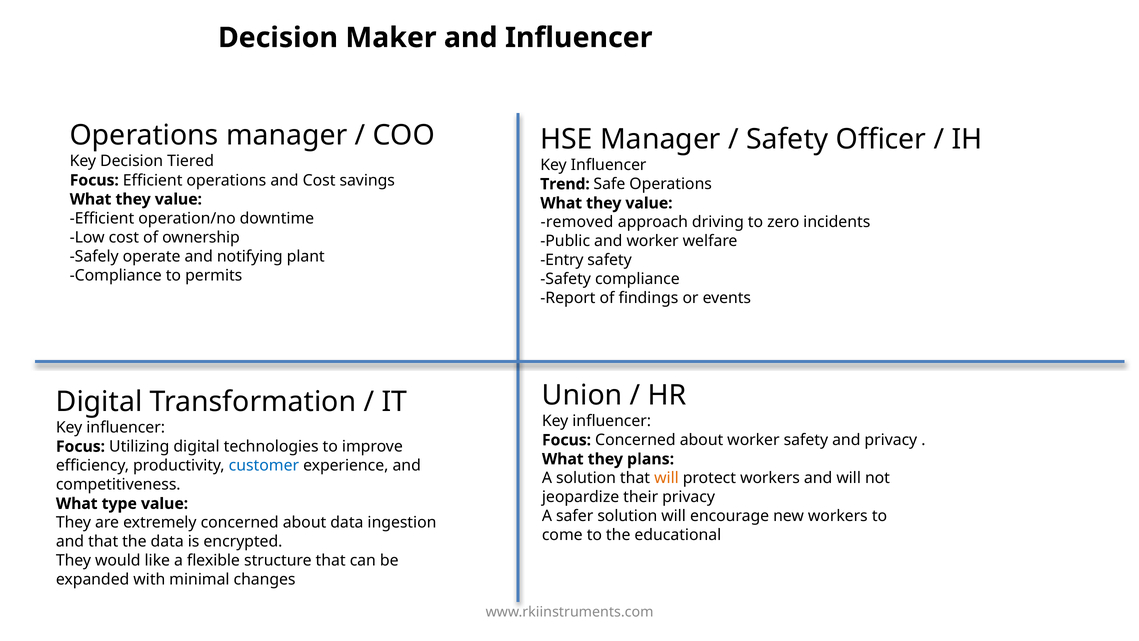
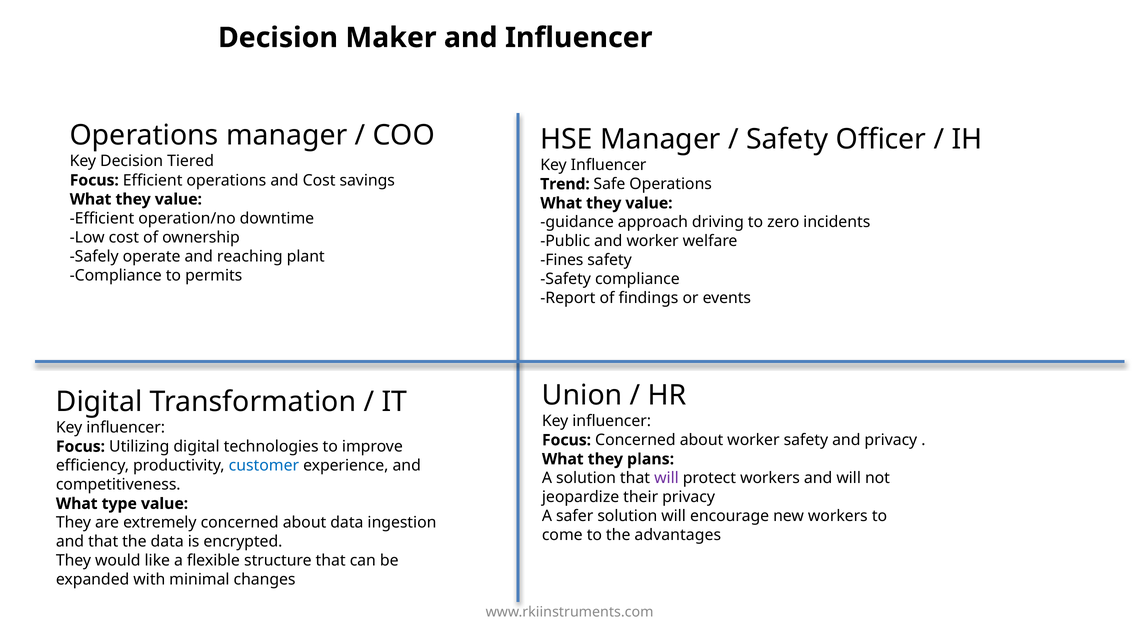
removed: removed -> guidance
notifying: notifying -> reaching
Entry: Entry -> Fines
will at (666, 478) colour: orange -> purple
educational: educational -> advantages
